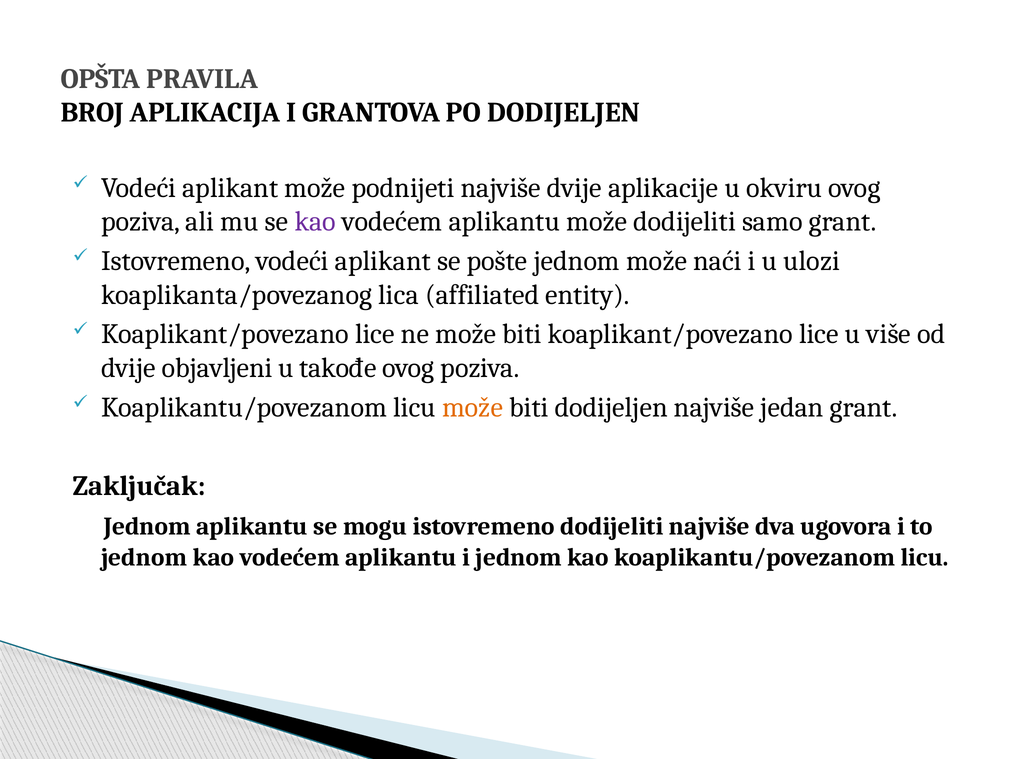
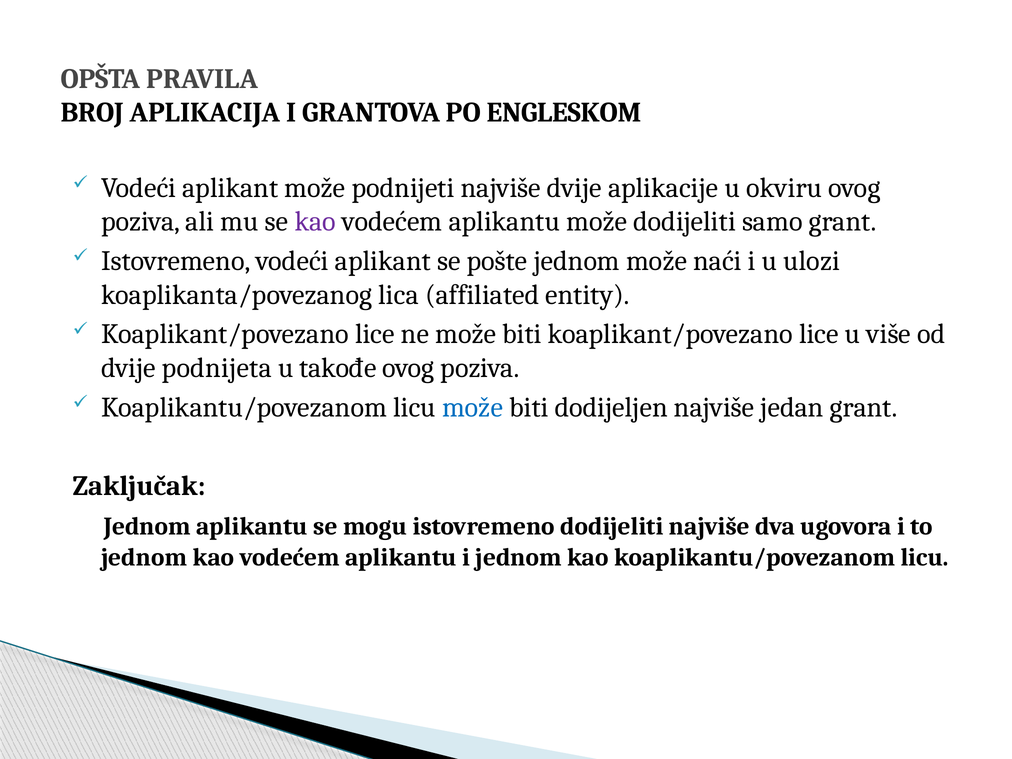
PO DODIJELJEN: DODIJELJEN -> ENGLESKOM
objavljeni: objavljeni -> podnijeta
može at (473, 407) colour: orange -> blue
